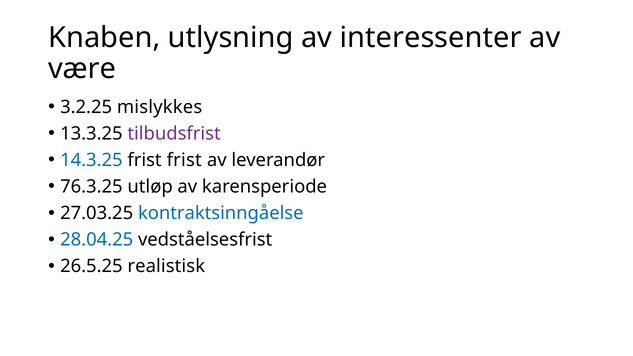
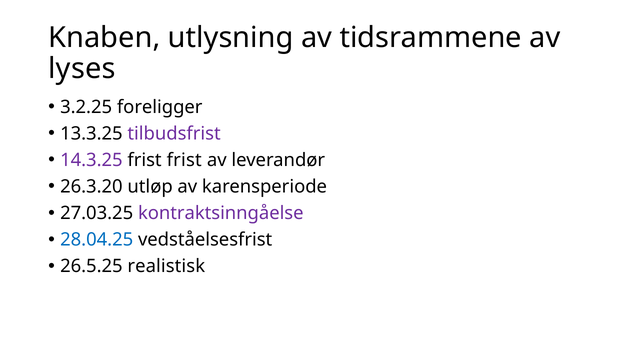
interessenter: interessenter -> tidsrammene
være: være -> lyses
mislykkes: mislykkes -> foreligger
14.3.25 colour: blue -> purple
76.3.25: 76.3.25 -> 26.3.20
kontraktsinngåelse colour: blue -> purple
